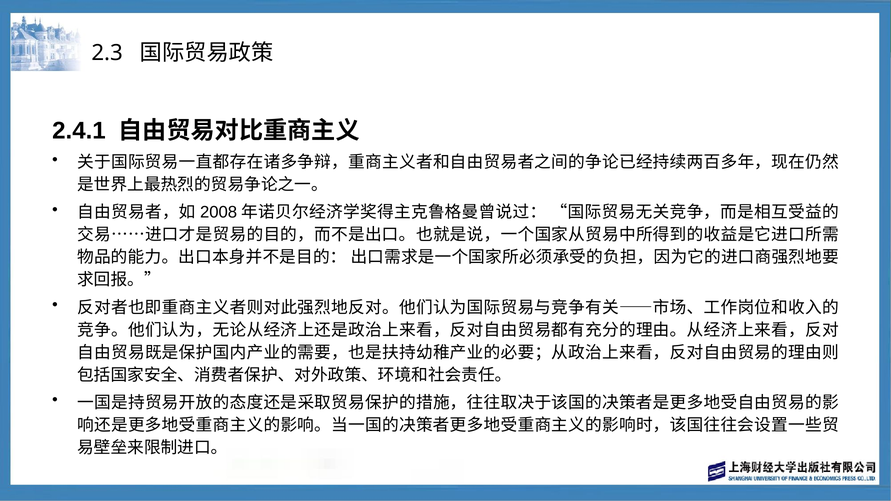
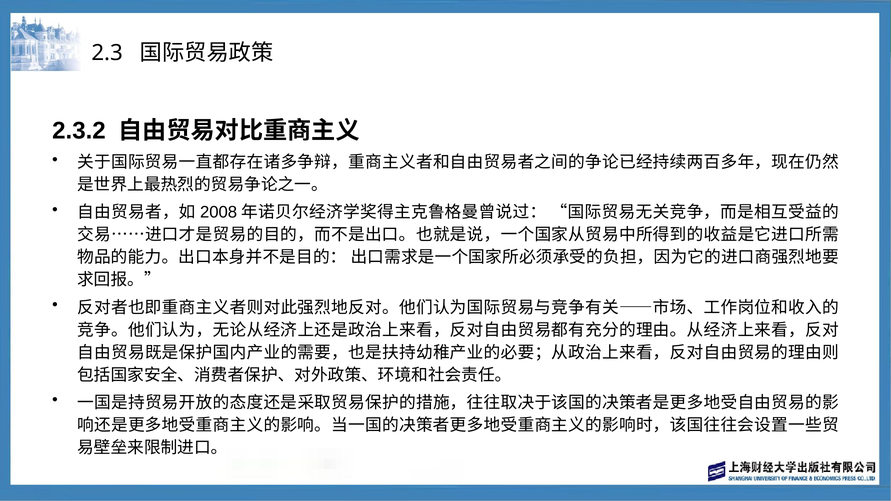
2.4.1: 2.4.1 -> 2.3.2
